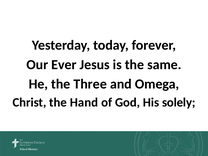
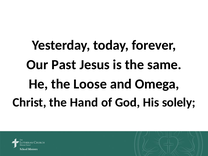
Ever: Ever -> Past
Three: Three -> Loose
